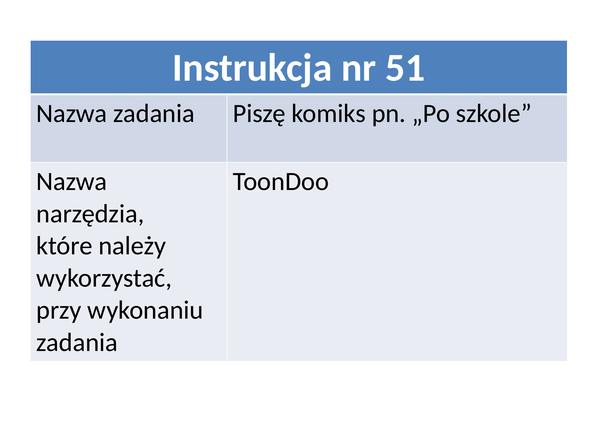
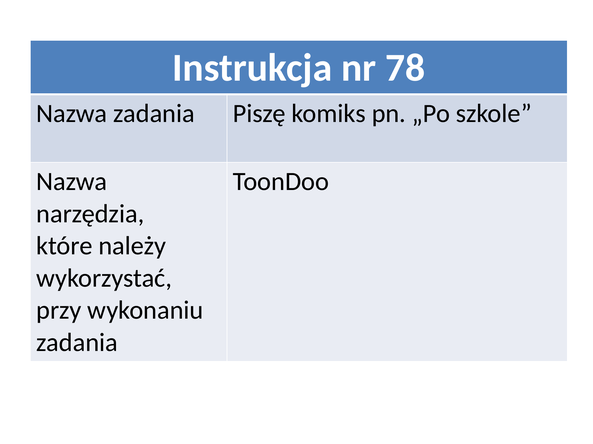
51: 51 -> 78
